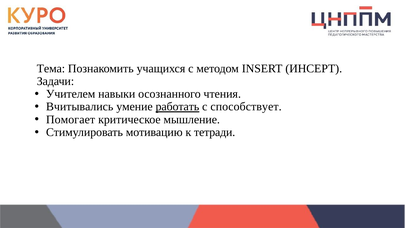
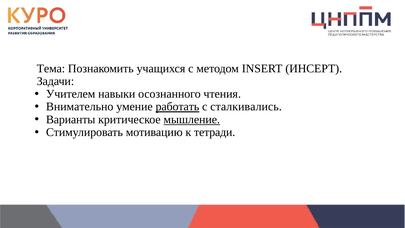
Вчитывались: Вчитывались -> Внимательно
способствует: способствует -> сталкивались
Помогает: Помогает -> Варианты
мышление underline: none -> present
